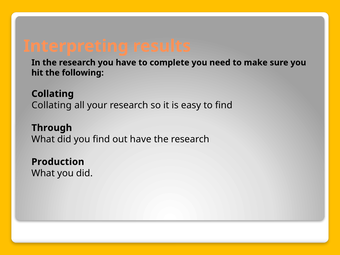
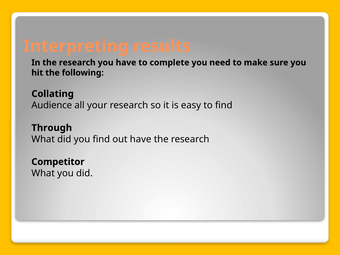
Collating at (52, 105): Collating -> Audience
Production: Production -> Competitor
